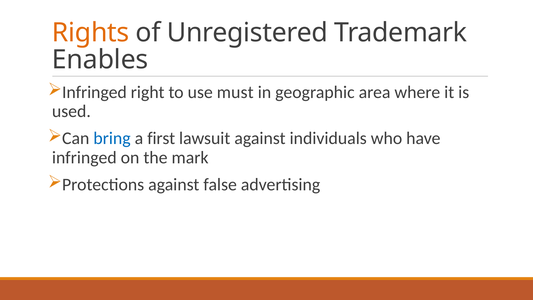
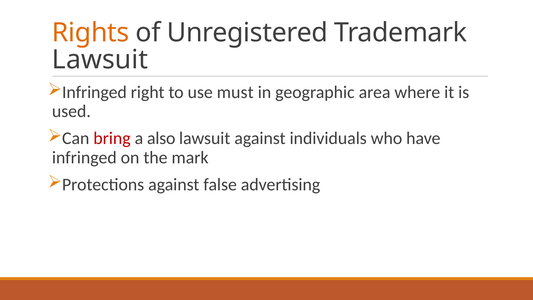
Enables at (100, 60): Enables -> Lawsuit
bring colour: blue -> red
first: first -> also
